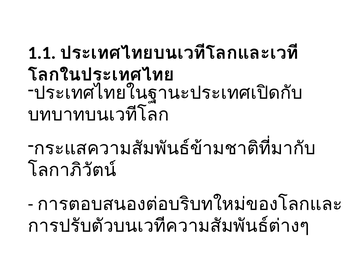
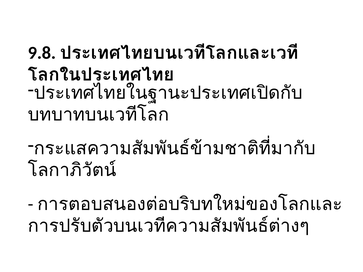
1.1: 1.1 -> 9.8
